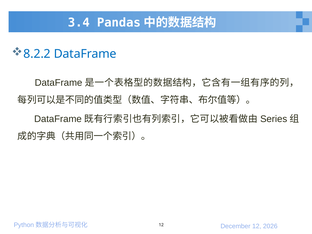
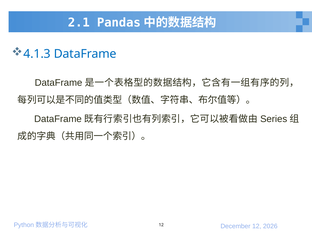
3.4: 3.4 -> 2.1
8.2.2: 8.2.2 -> 4.1.3
